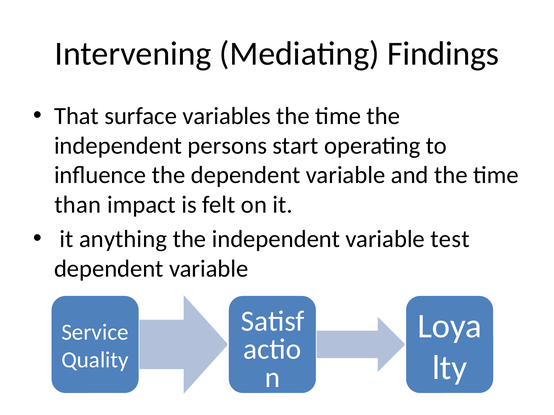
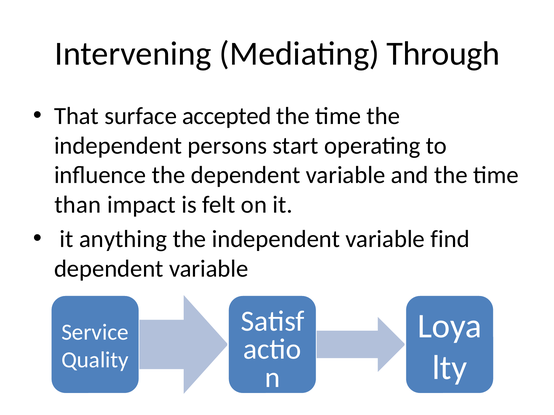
Findings: Findings -> Through
variables: variables -> accepted
test: test -> find
